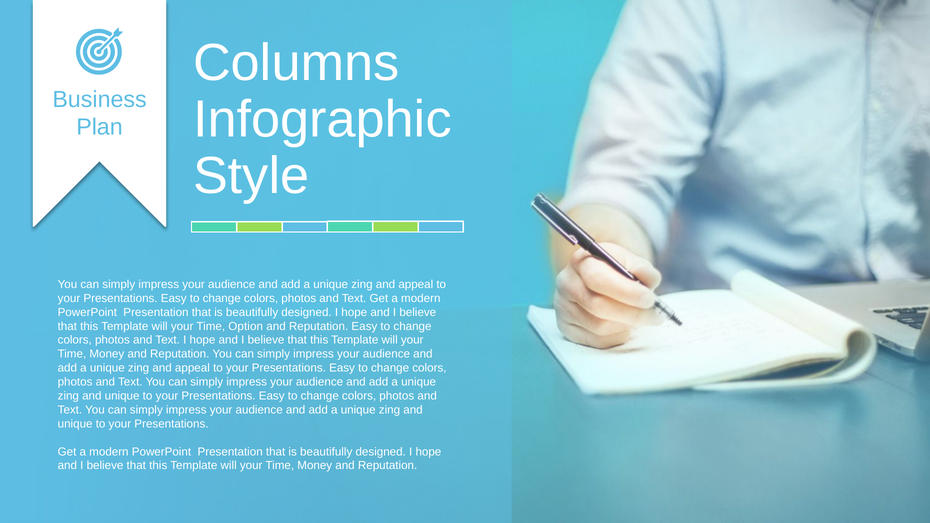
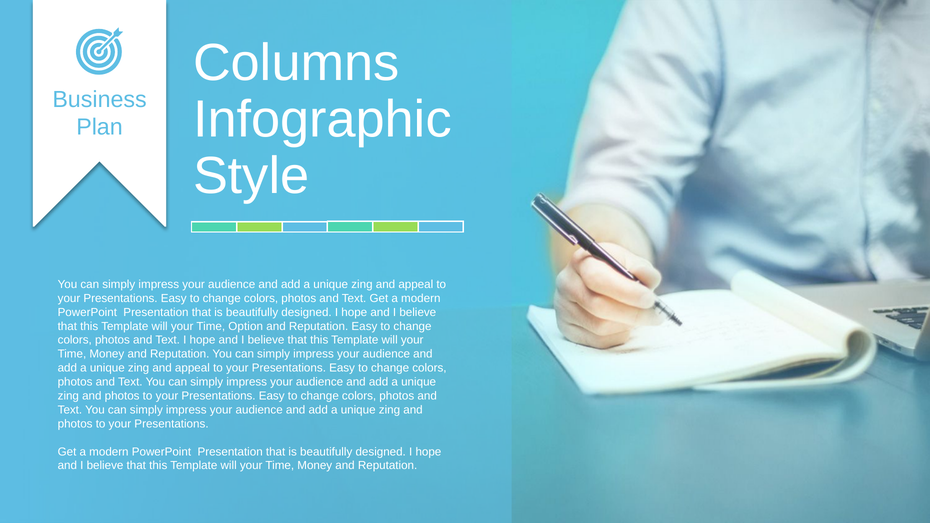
unique at (122, 396): unique -> photos
unique at (75, 424): unique -> photos
